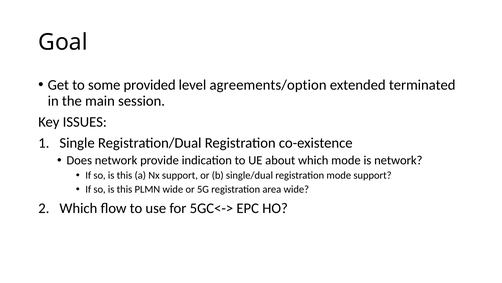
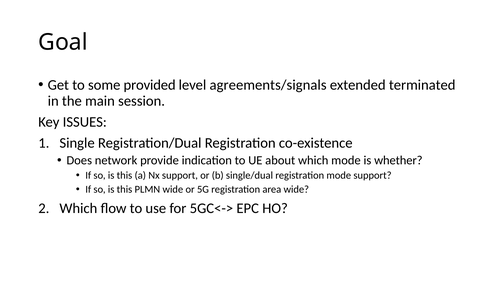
agreements/option: agreements/option -> agreements/signals
is network: network -> whether
